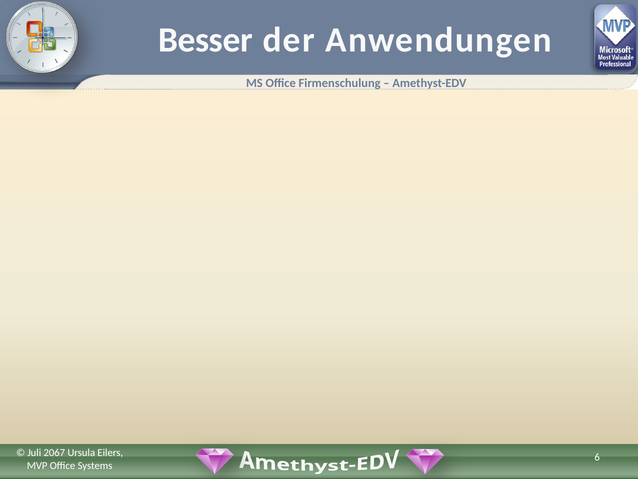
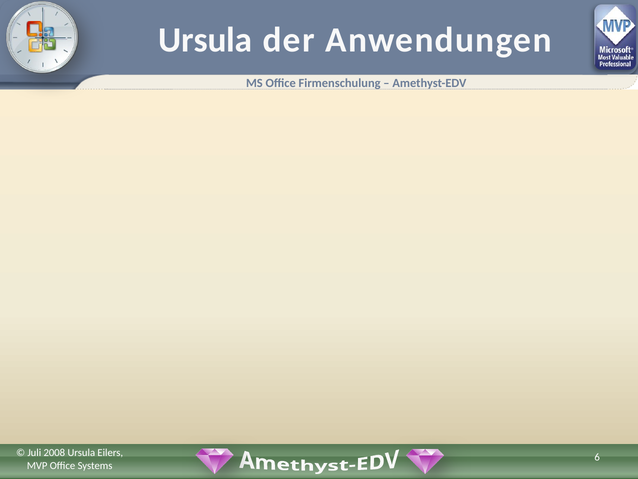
Besser at (205, 40): Besser -> Ursula
2067: 2067 -> 2008
